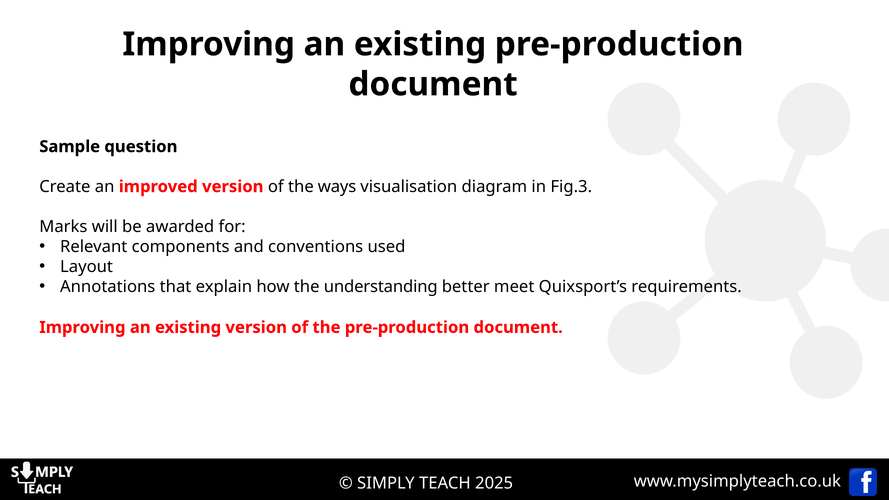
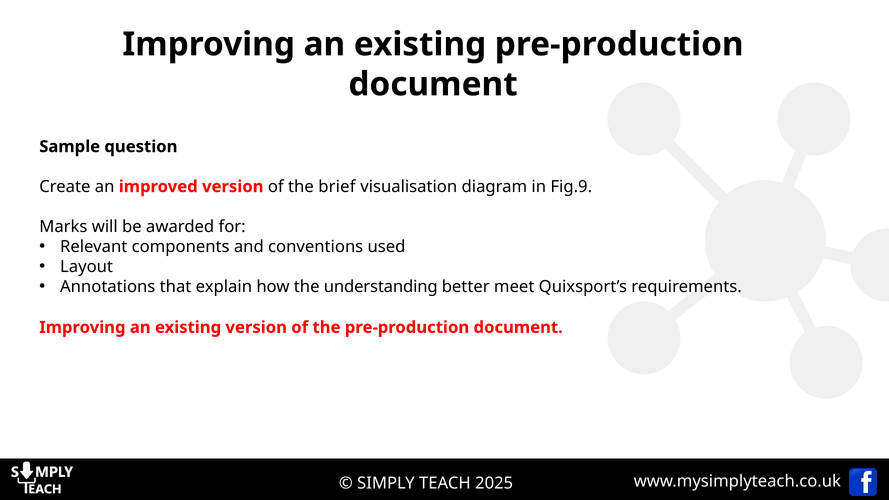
ways: ways -> brief
Fig.3: Fig.3 -> Fig.9
